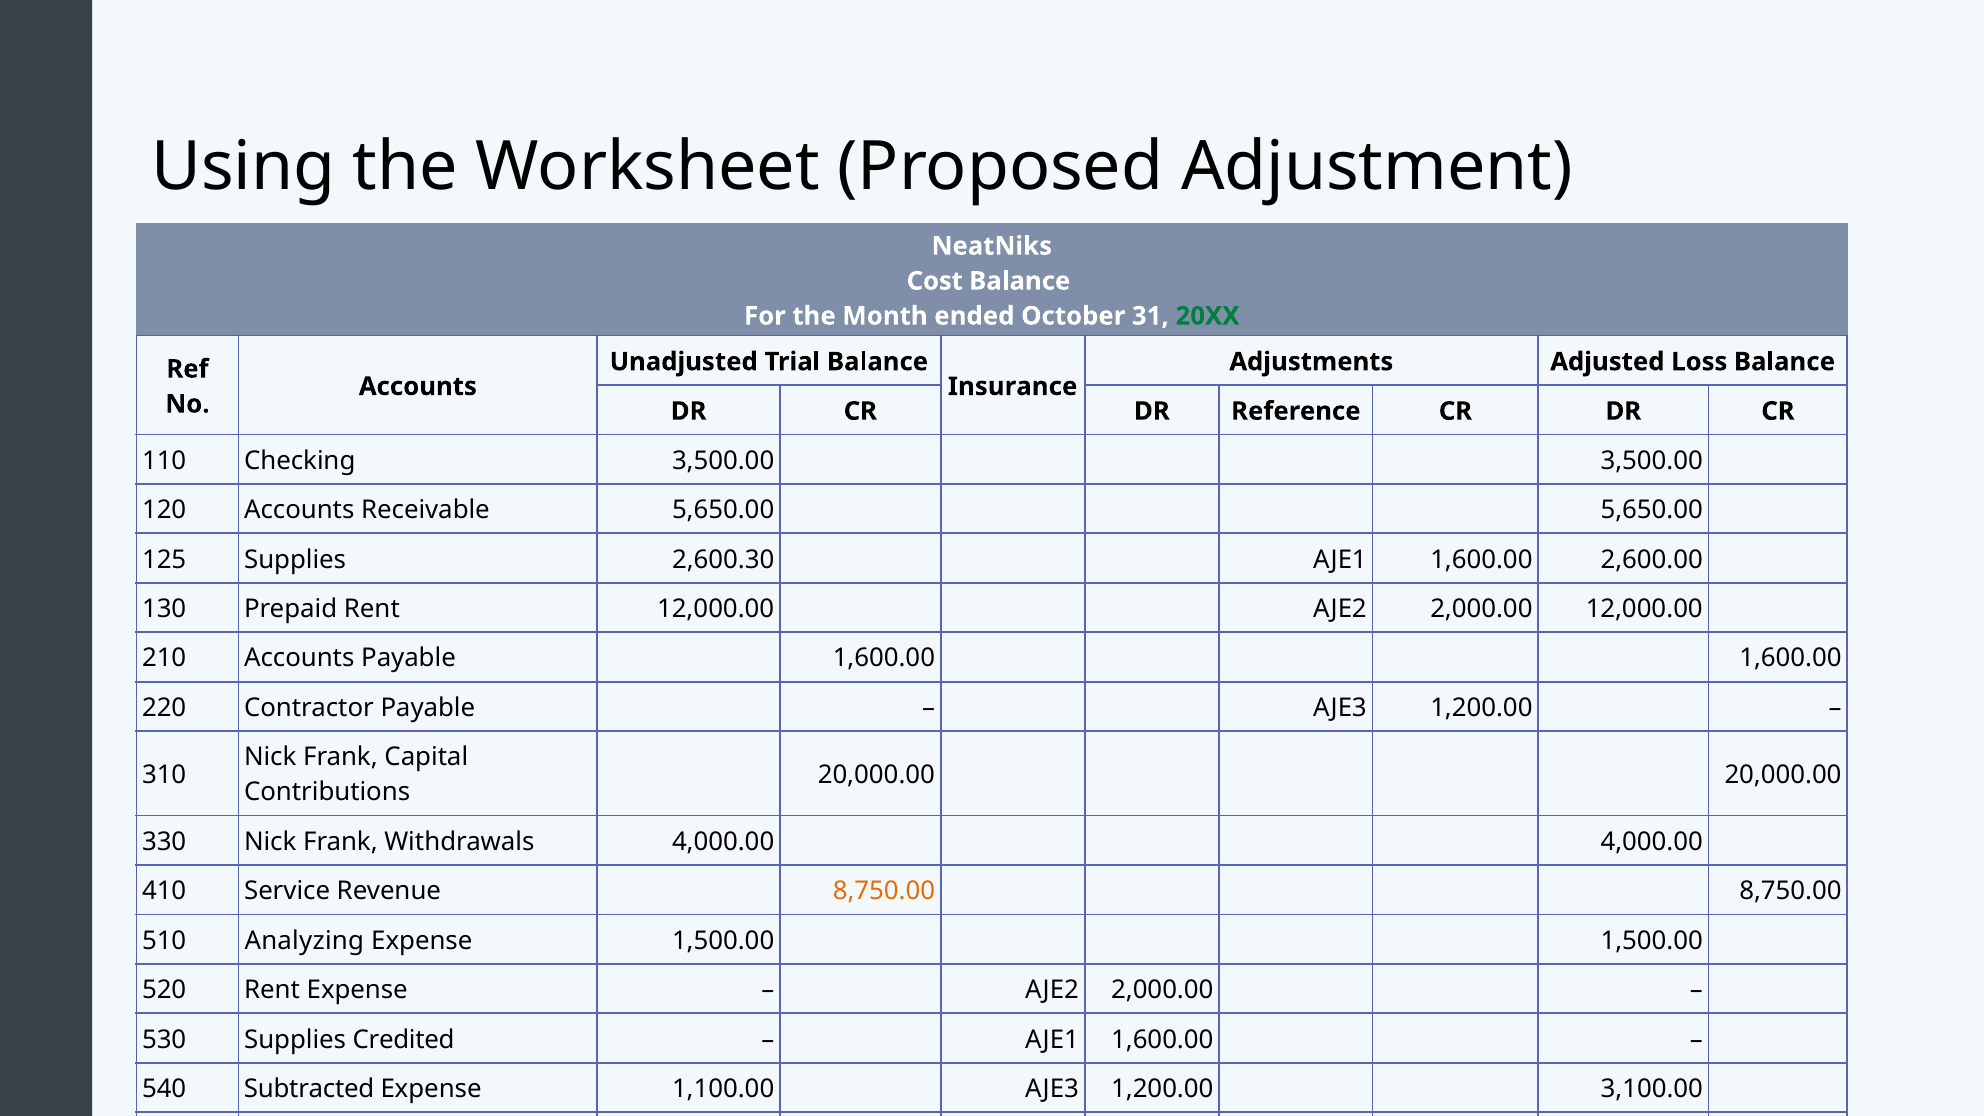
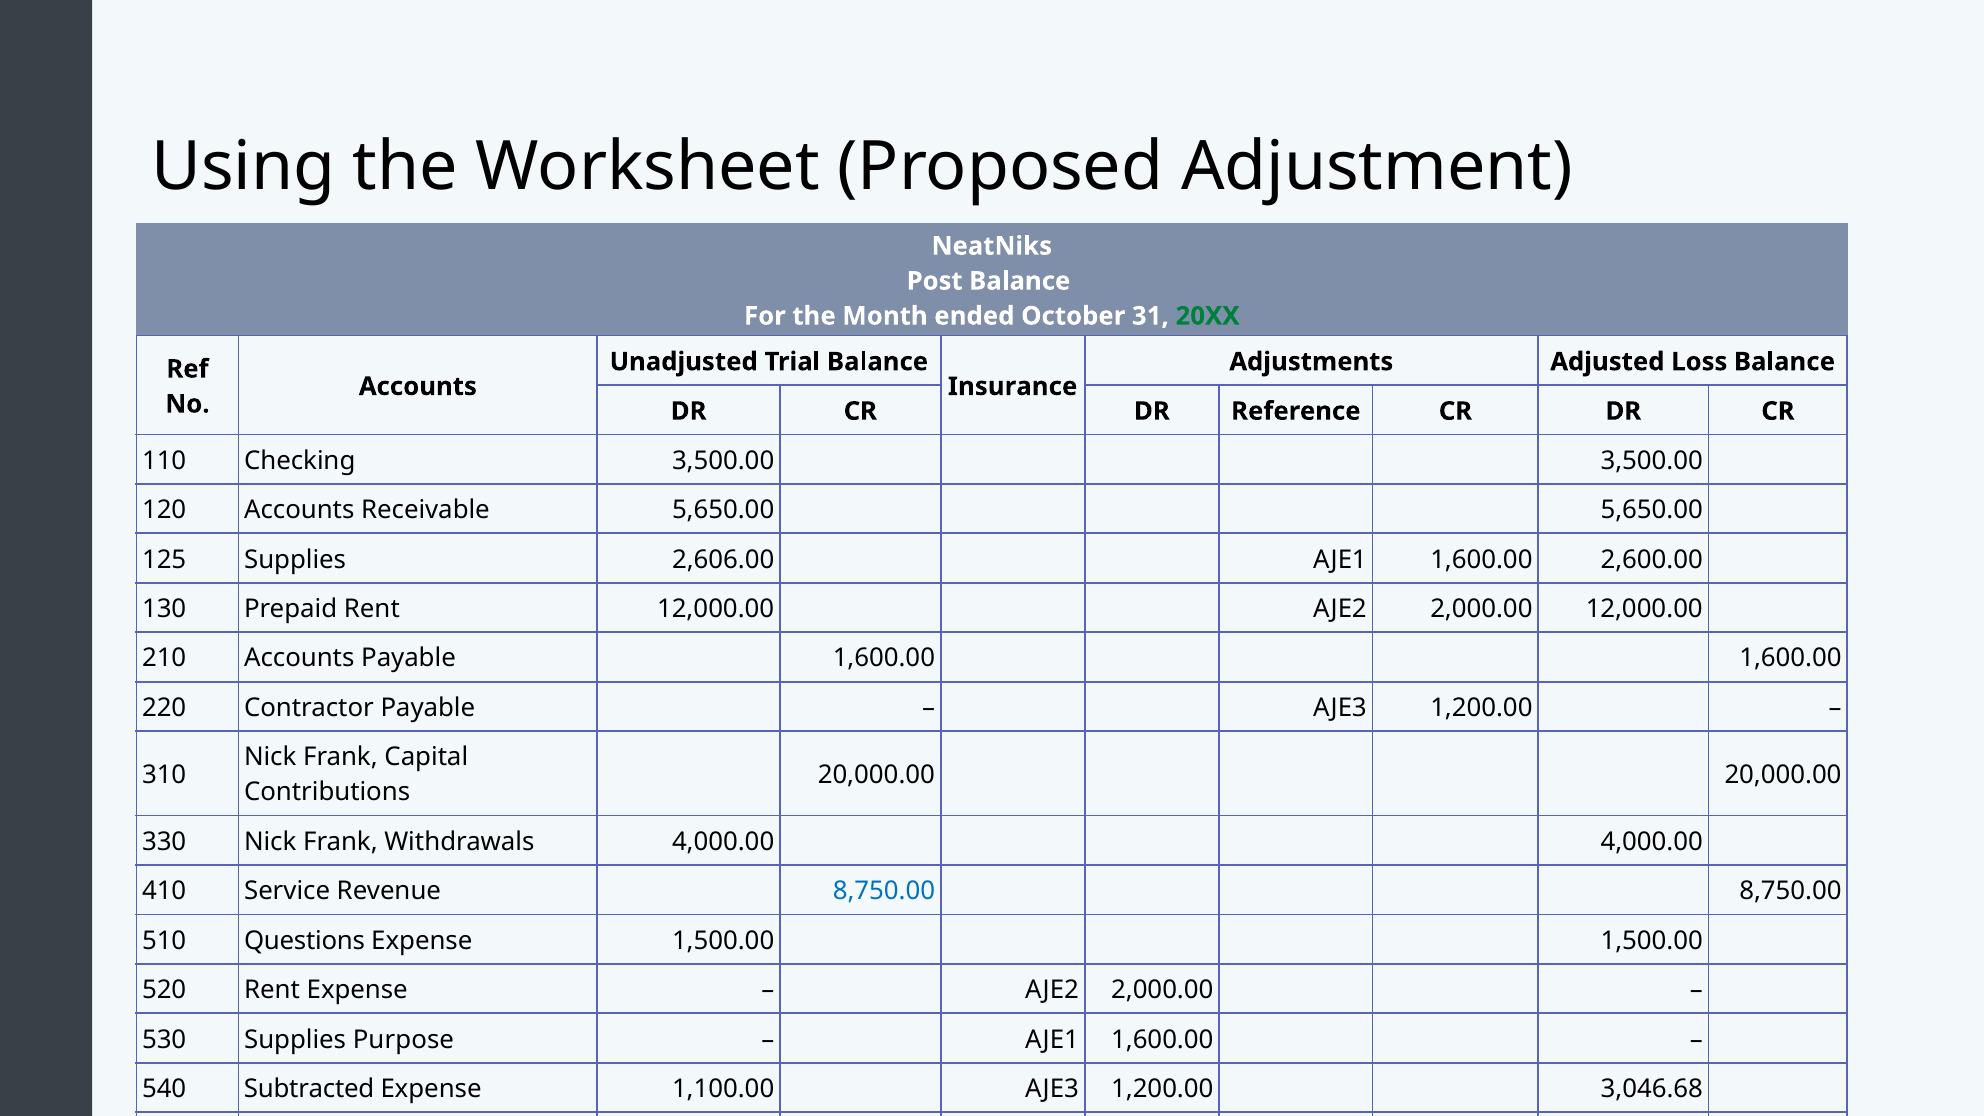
Cost: Cost -> Post
2,600.30: 2,600.30 -> 2,606.00
8,750.00 at (884, 891) colour: orange -> blue
Analyzing: Analyzing -> Questions
Credited: Credited -> Purpose
3,100.00: 3,100.00 -> 3,046.68
